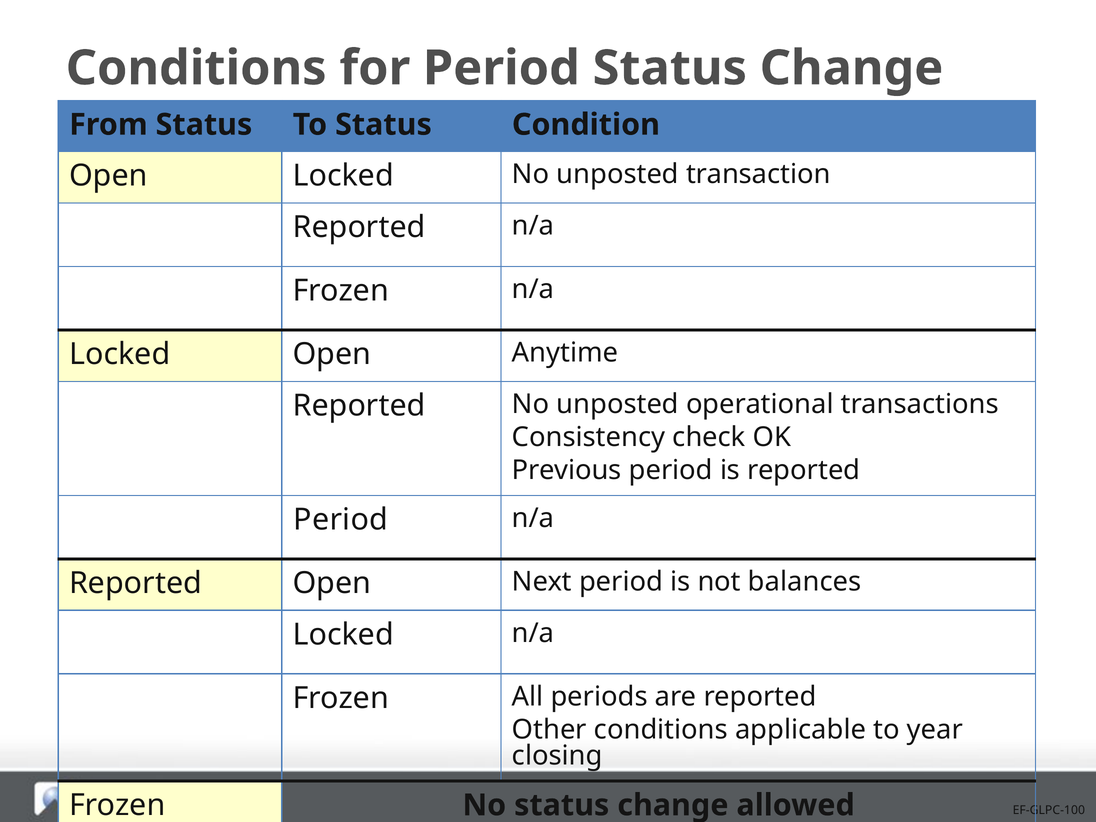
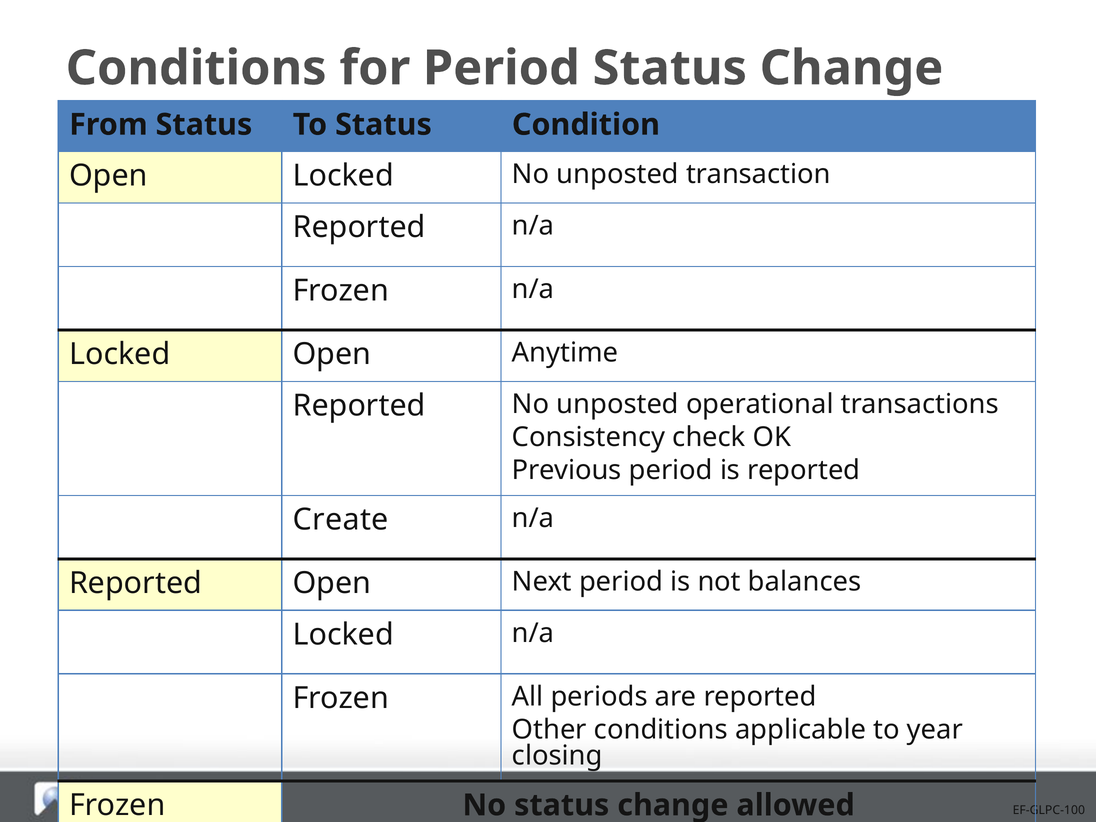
Period at (341, 520): Period -> Create
